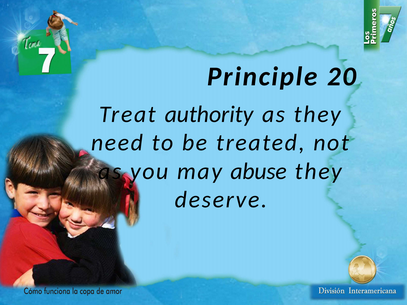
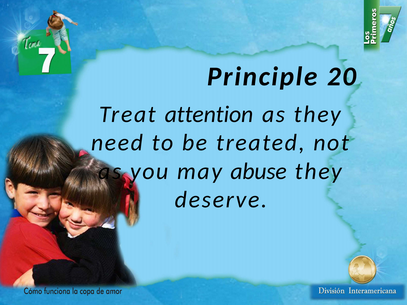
authority: authority -> attention
